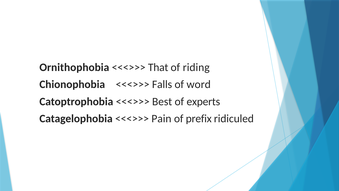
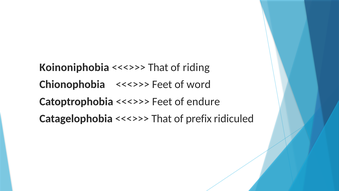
Ornithophobia: Ornithophobia -> Koinoniphobia
Falls at (162, 84): Falls -> Feet
Best at (162, 101): Best -> Feet
experts: experts -> endure
Pain at (161, 119): Pain -> That
